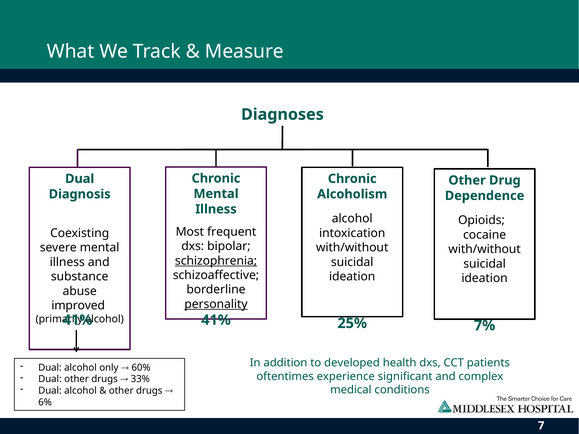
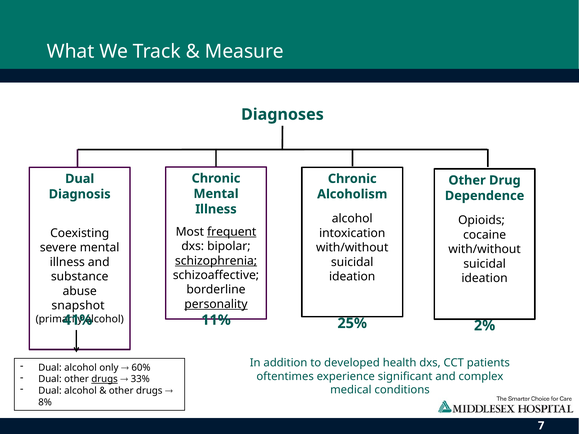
frequent underline: none -> present
improved: improved -> snapshot
41% at (216, 320): 41% -> 11%
7%: 7% -> 2%
drugs at (105, 379) underline: none -> present
6%: 6% -> 8%
